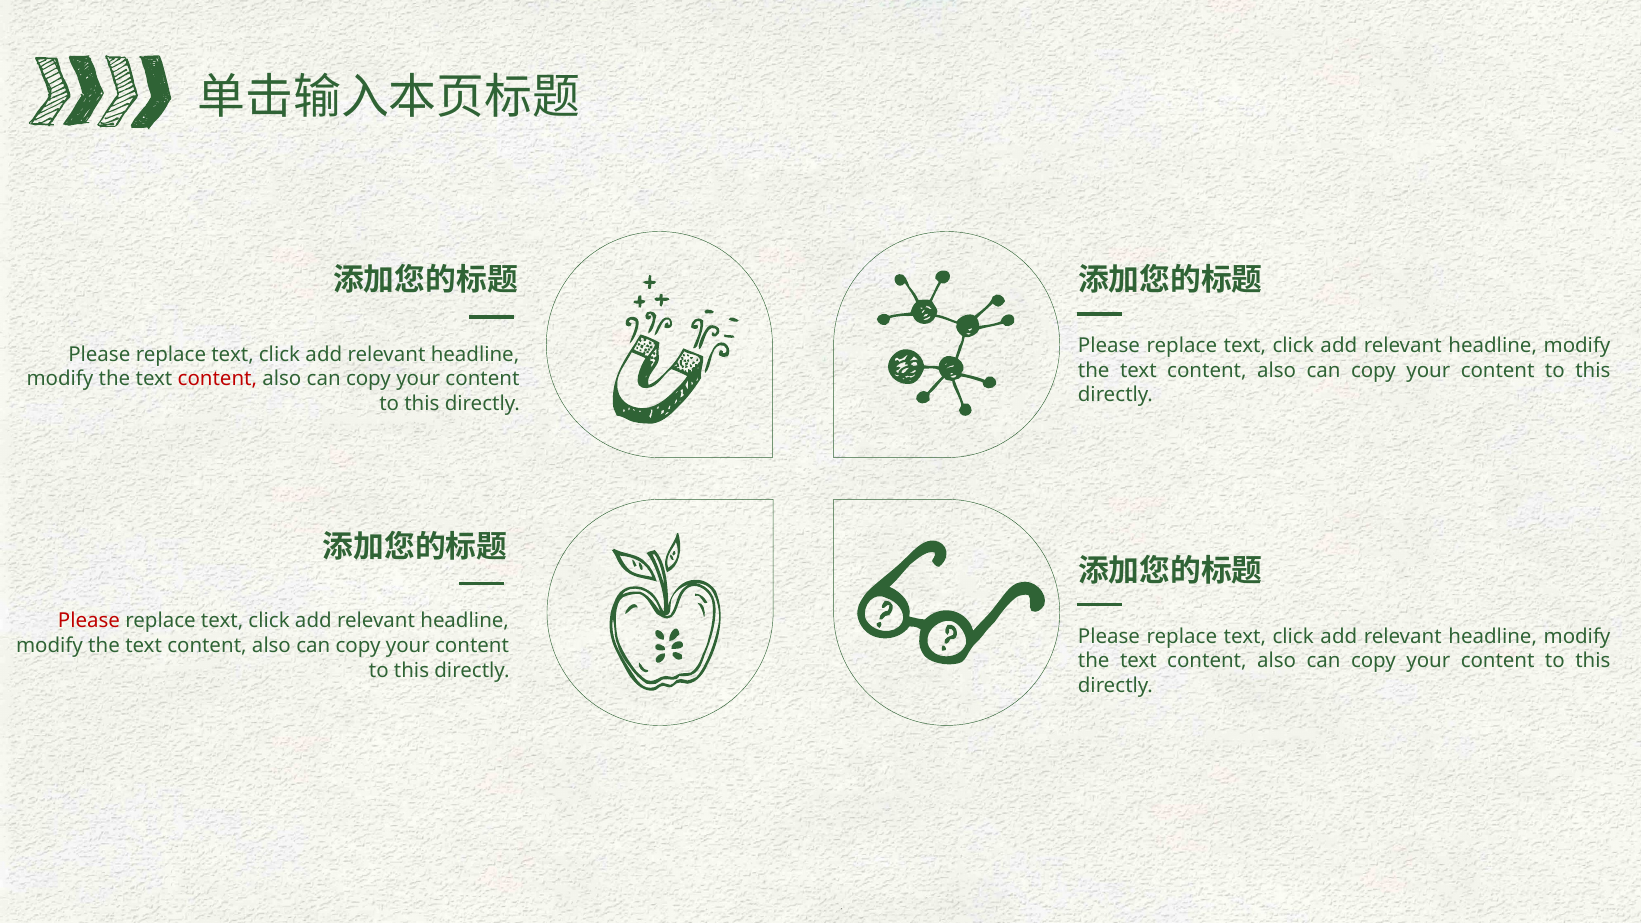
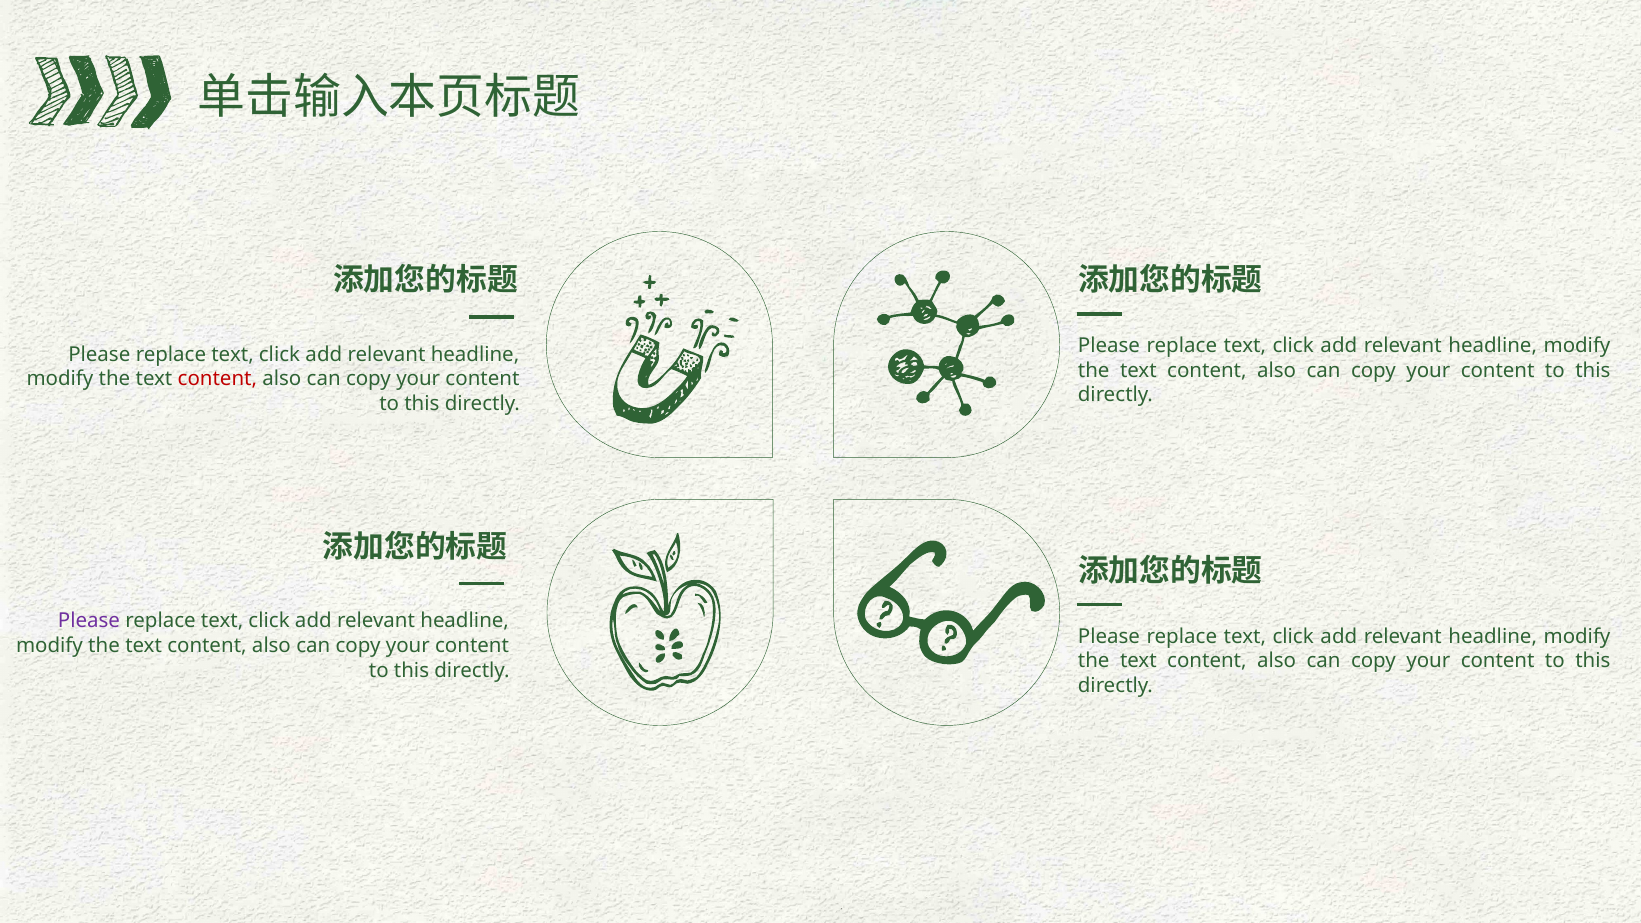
Please at (89, 621) colour: red -> purple
